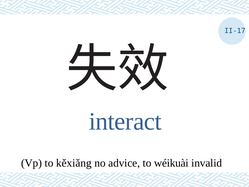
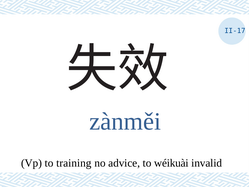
interact: interact -> zànměi
kěxiǎng: kěxiǎng -> training
